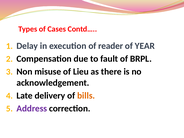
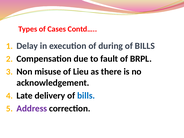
reader: reader -> during
YEAR at (145, 46): YEAR -> BILLS
bills at (86, 96) colour: orange -> blue
